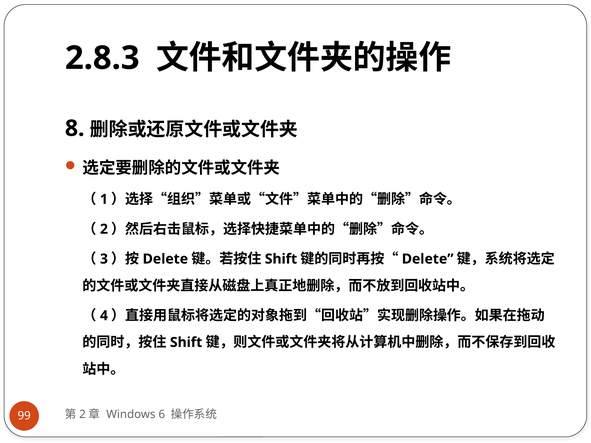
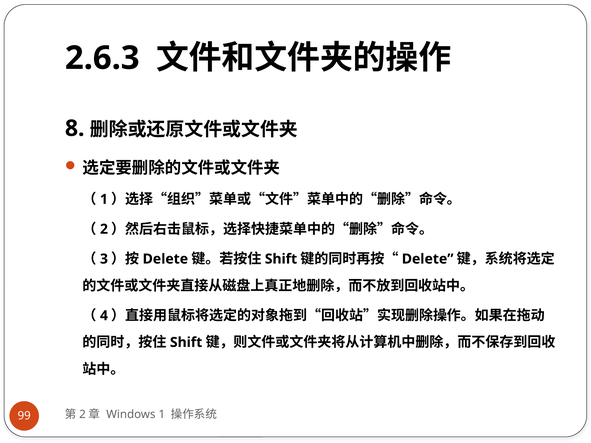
2.8.3: 2.8.3 -> 2.6.3
Windows 6: 6 -> 1
